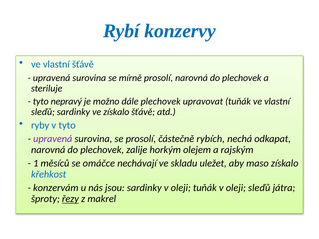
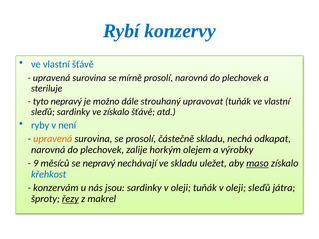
dále plechovek: plechovek -> strouhaný
v tyto: tyto -> není
upravená at (53, 139) colour: purple -> orange
částečně rybích: rybích -> skladu
rajským: rajským -> výrobky
1: 1 -> 9
se omáčce: omáčce -> nepravý
maso underline: none -> present
